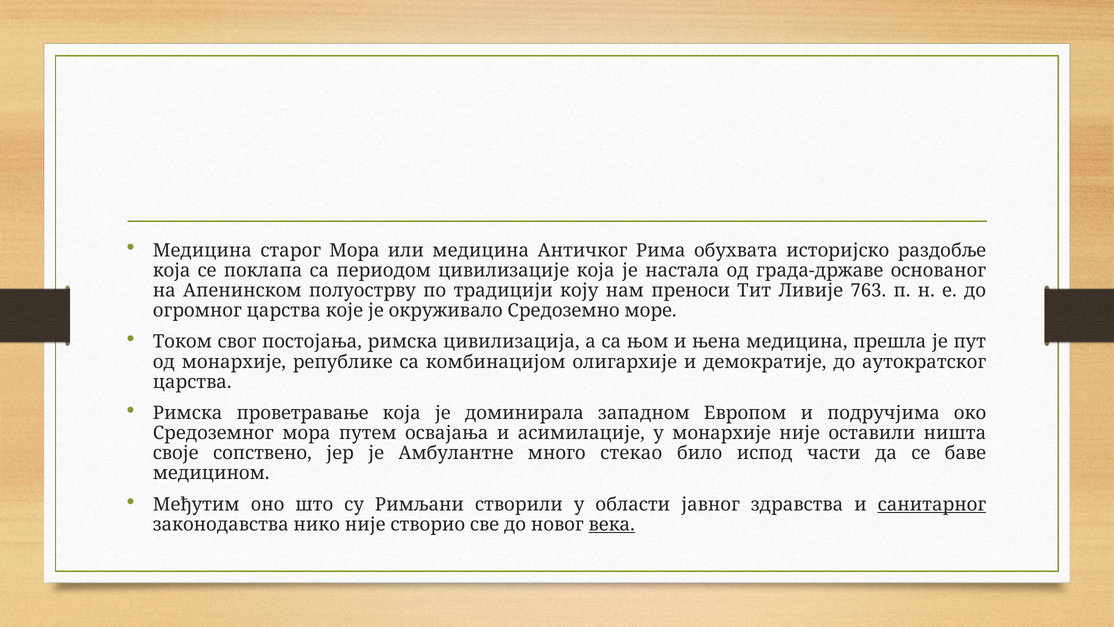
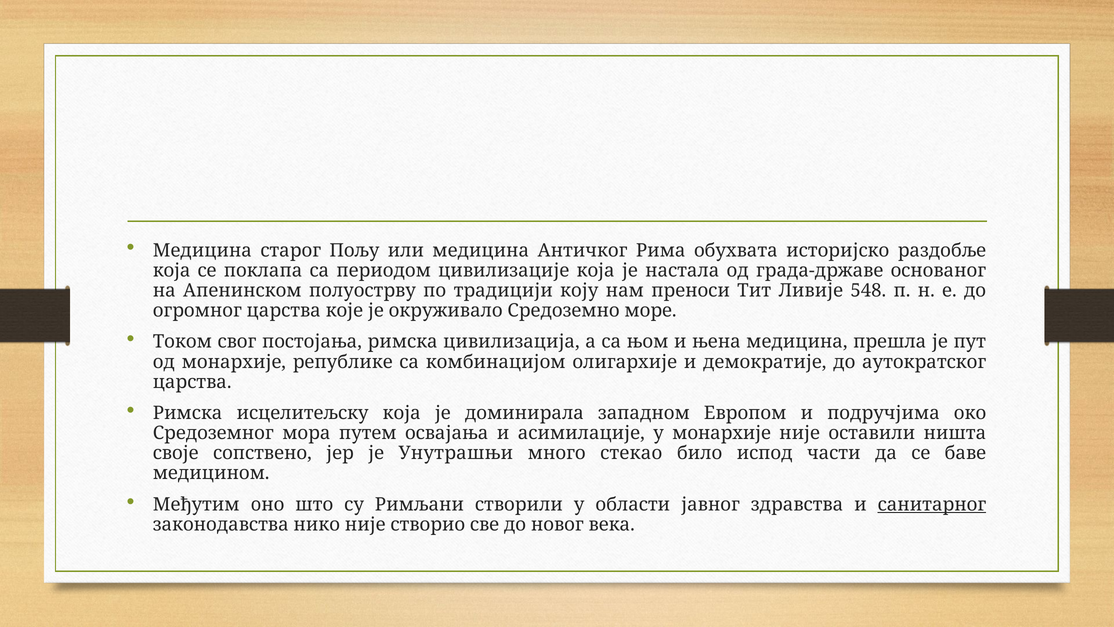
старог Мора: Мора -> Пољу
763: 763 -> 548
проветравање: проветравање -> исцелитељску
Амбулантне: Амбулантне -> Унутрашњи
века underline: present -> none
